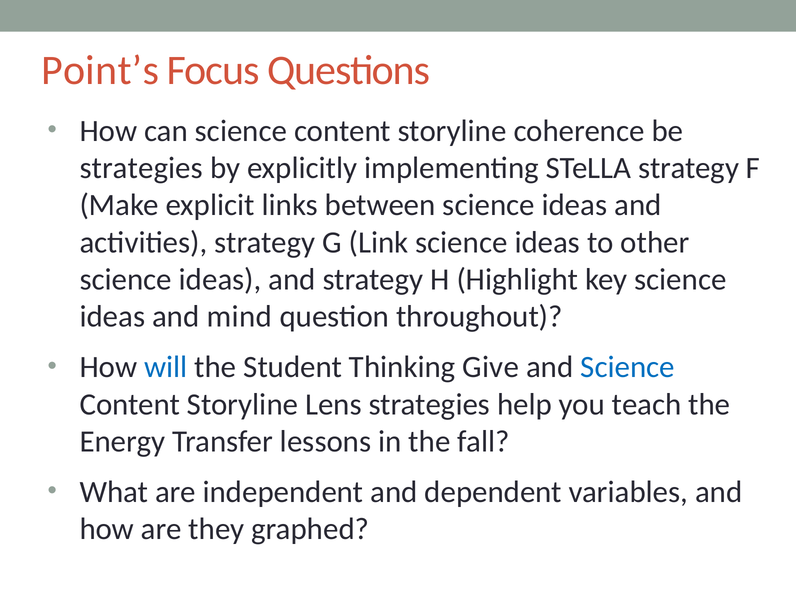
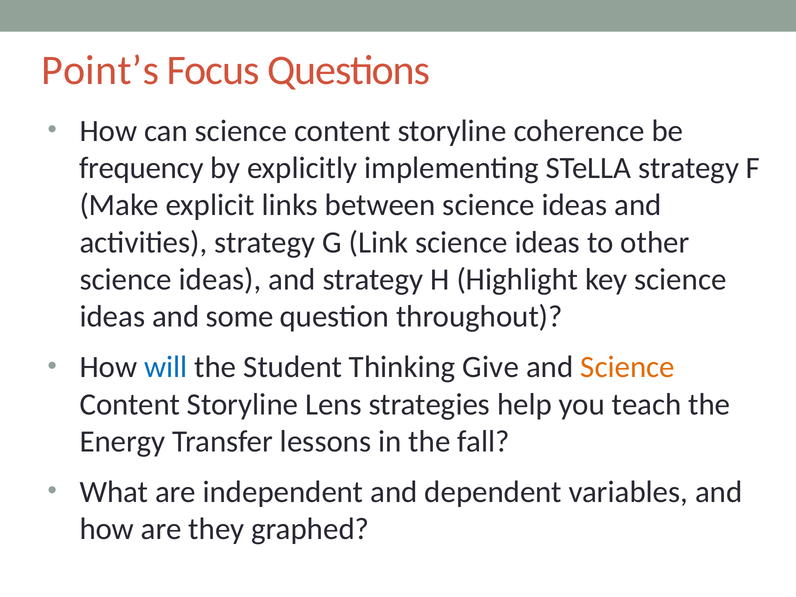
strategies at (141, 168): strategies -> frequency
mind: mind -> some
Science at (628, 367) colour: blue -> orange
